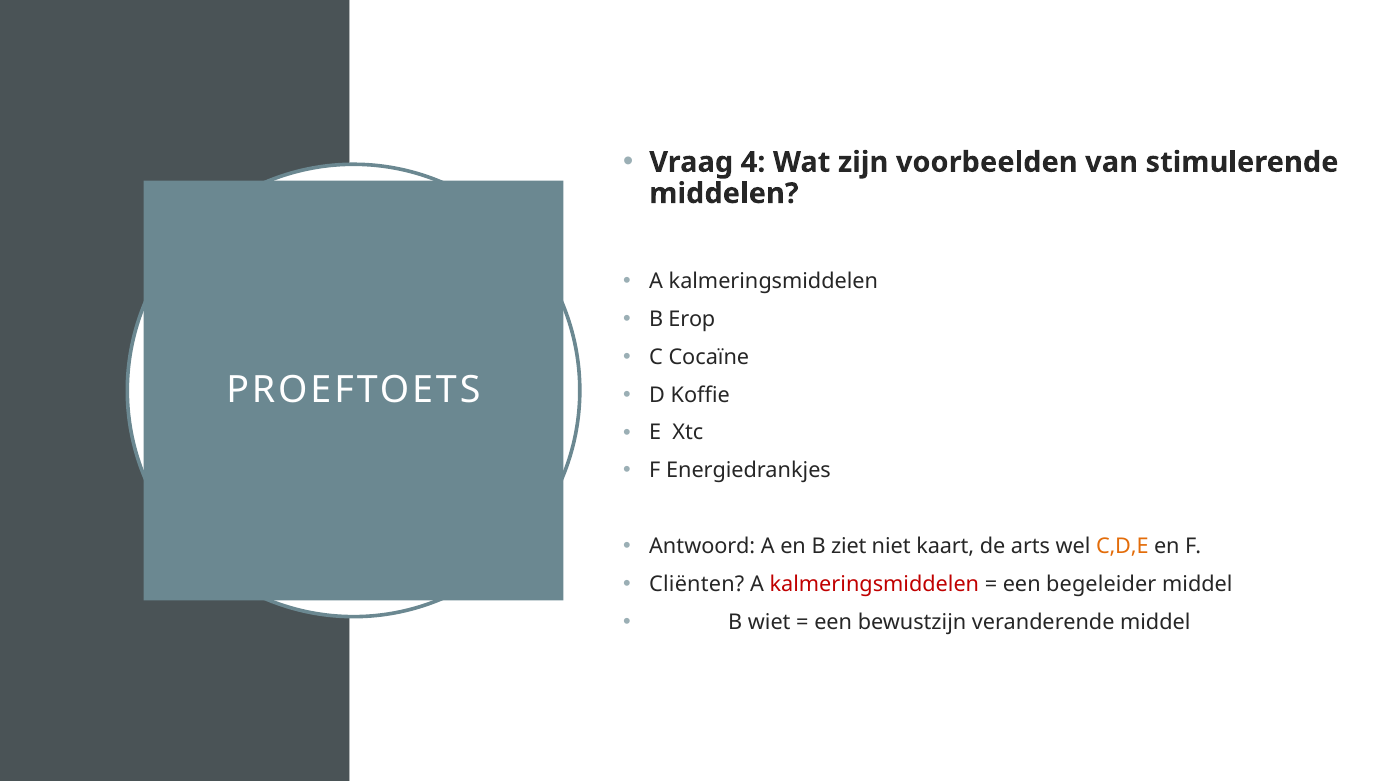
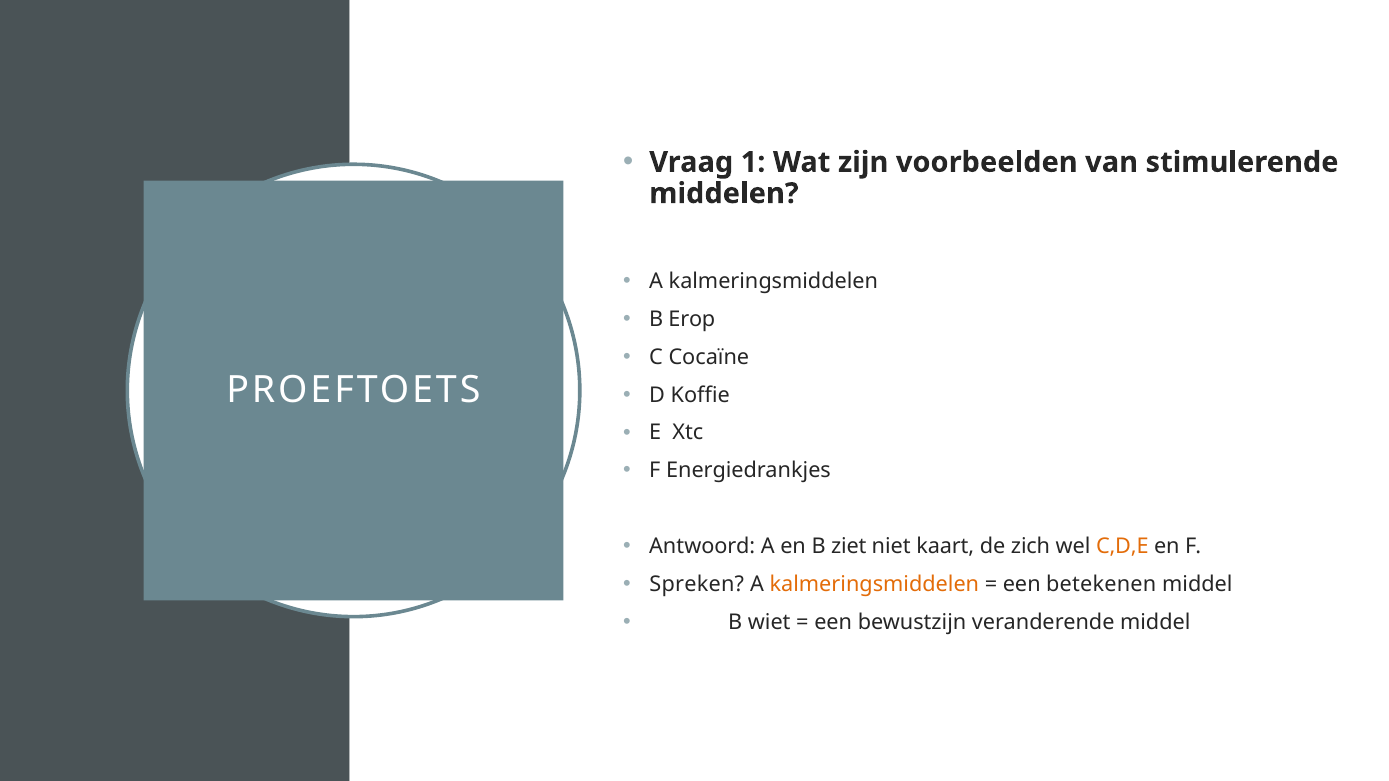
4: 4 -> 1
arts: arts -> zich
Cliënten: Cliënten -> Spreken
kalmeringsmiddelen at (874, 585) colour: red -> orange
begeleider: begeleider -> betekenen
